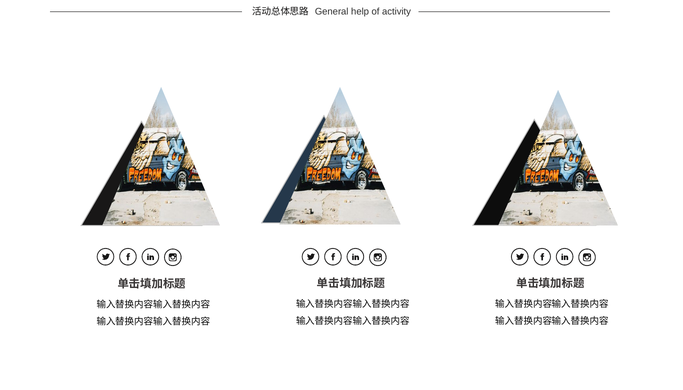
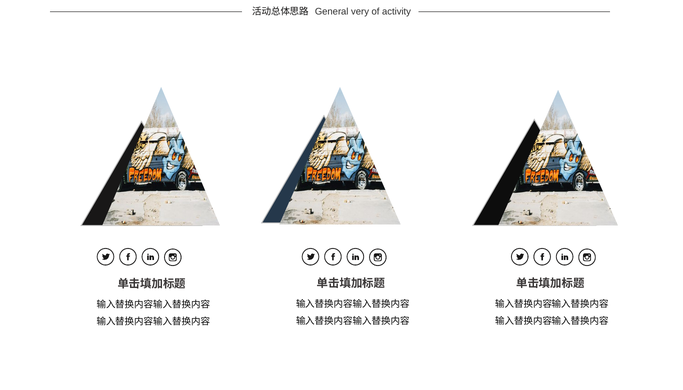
help: help -> very
